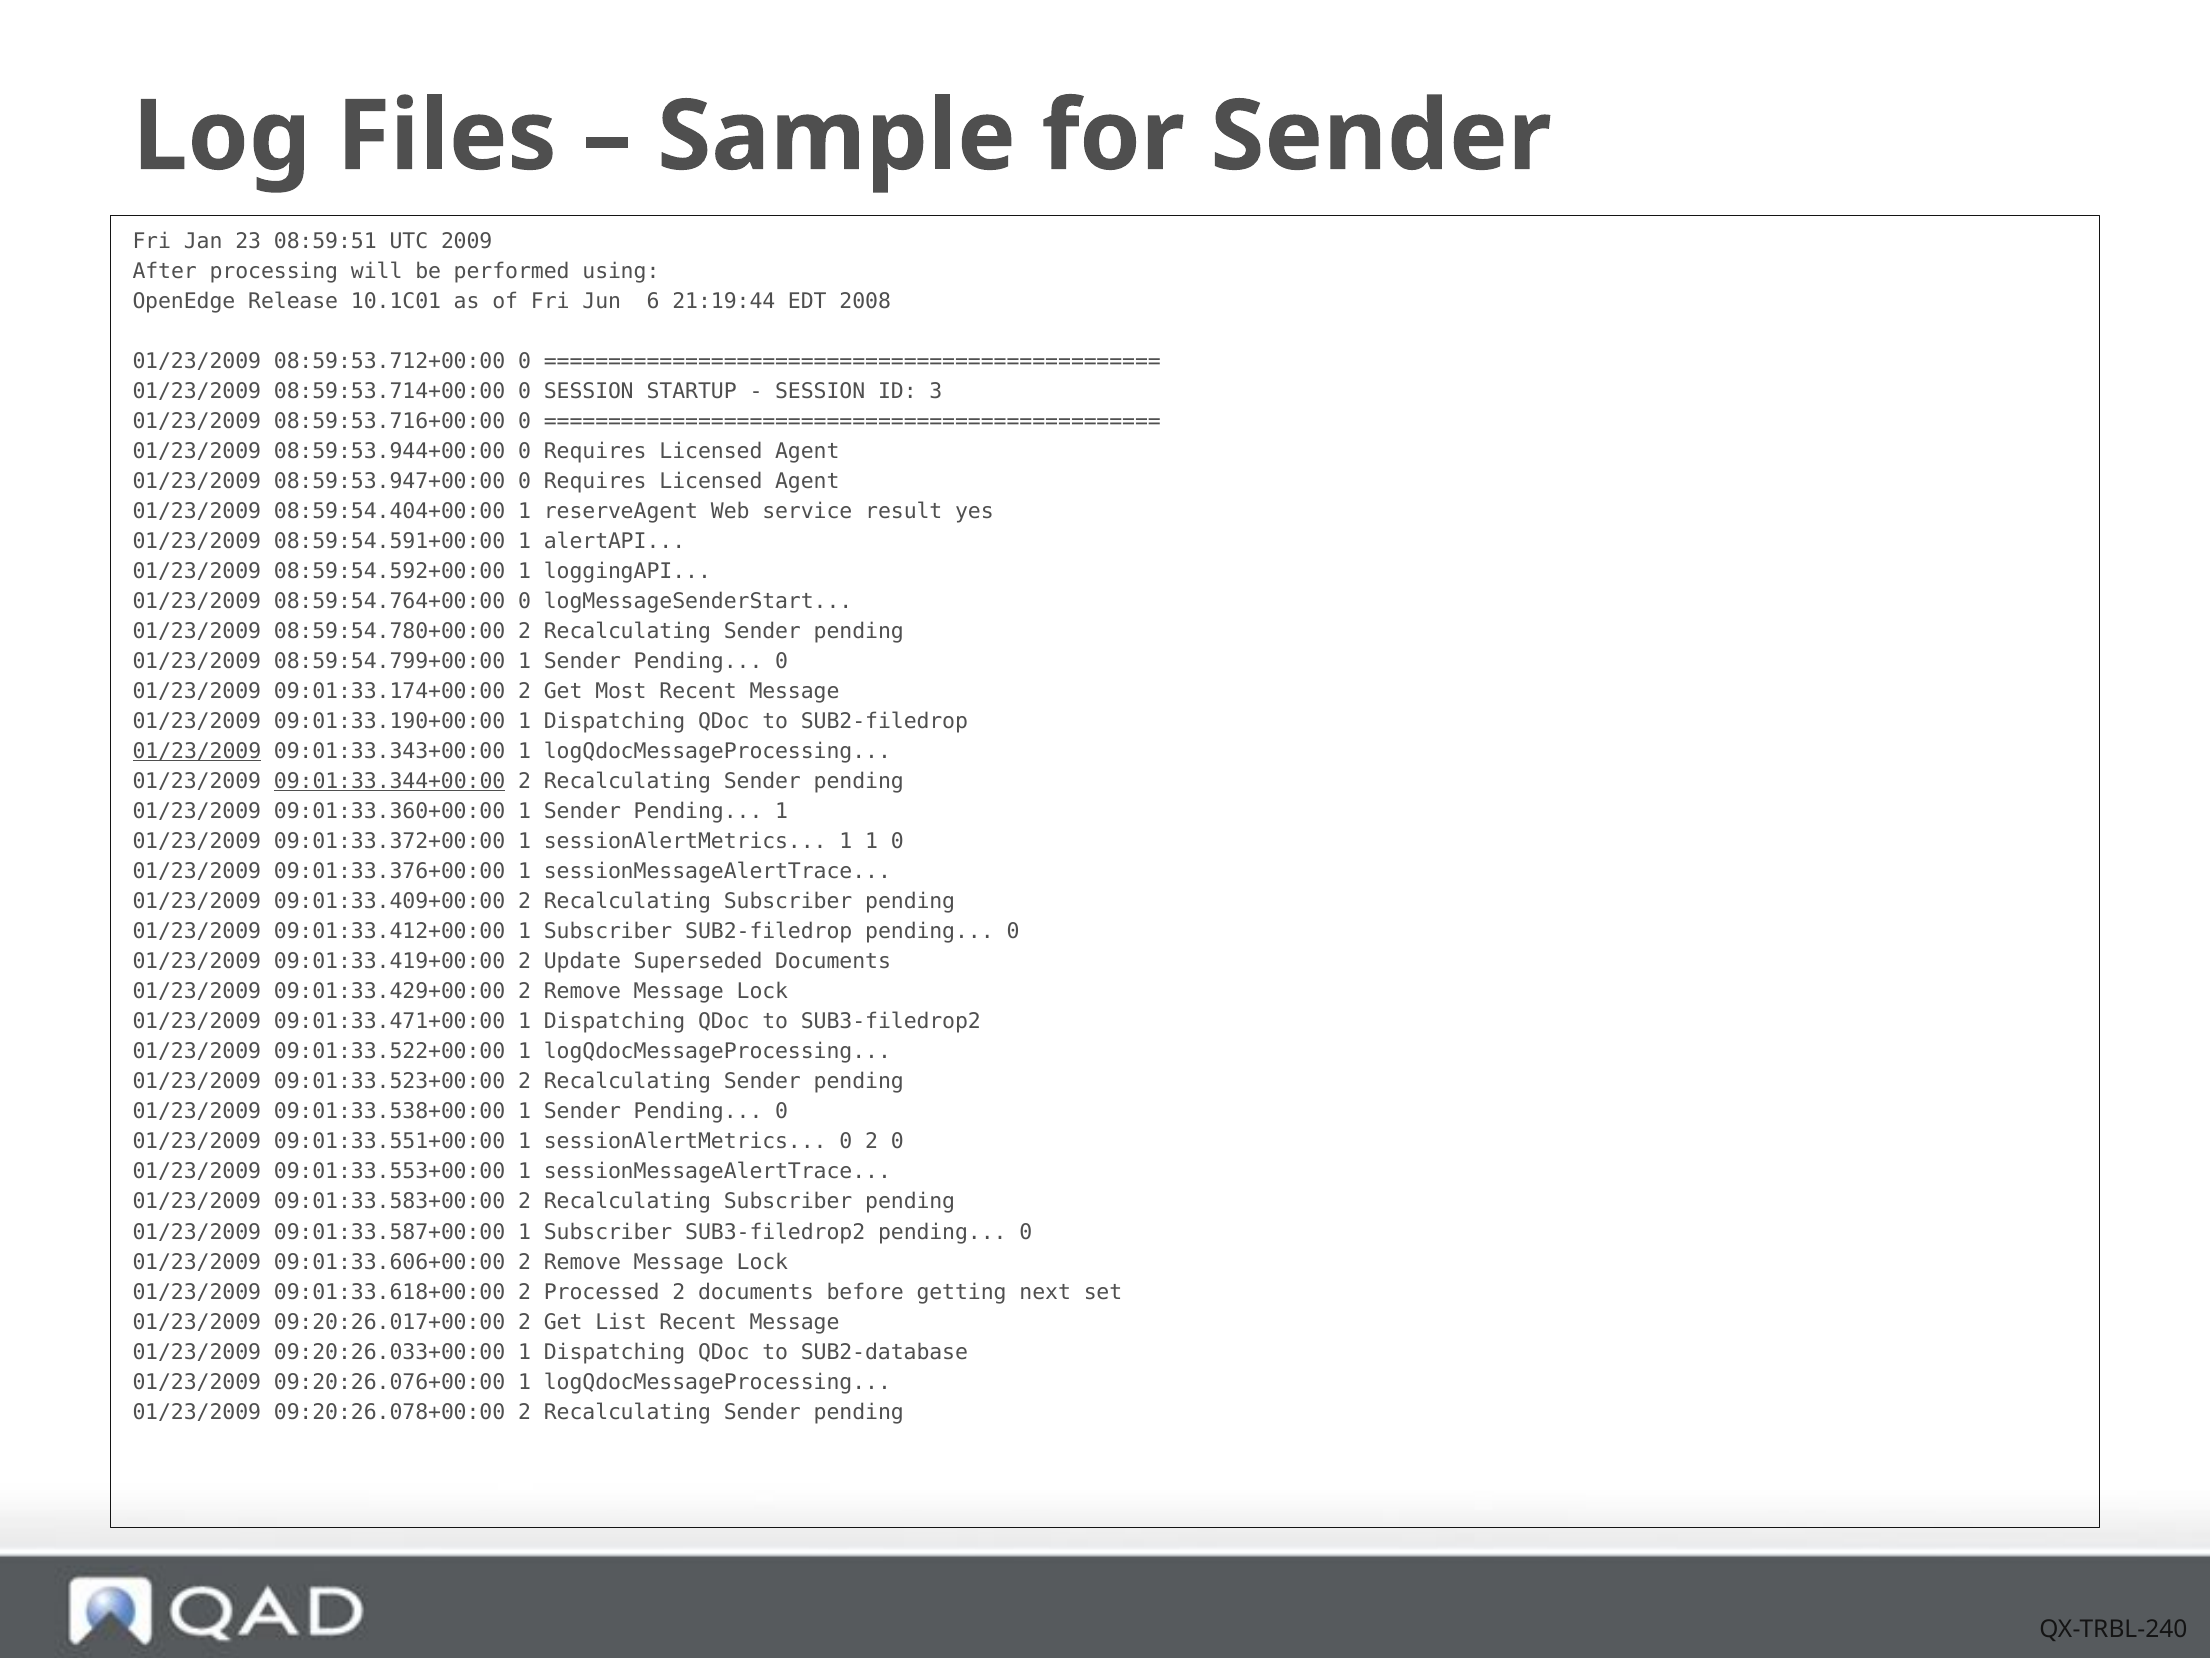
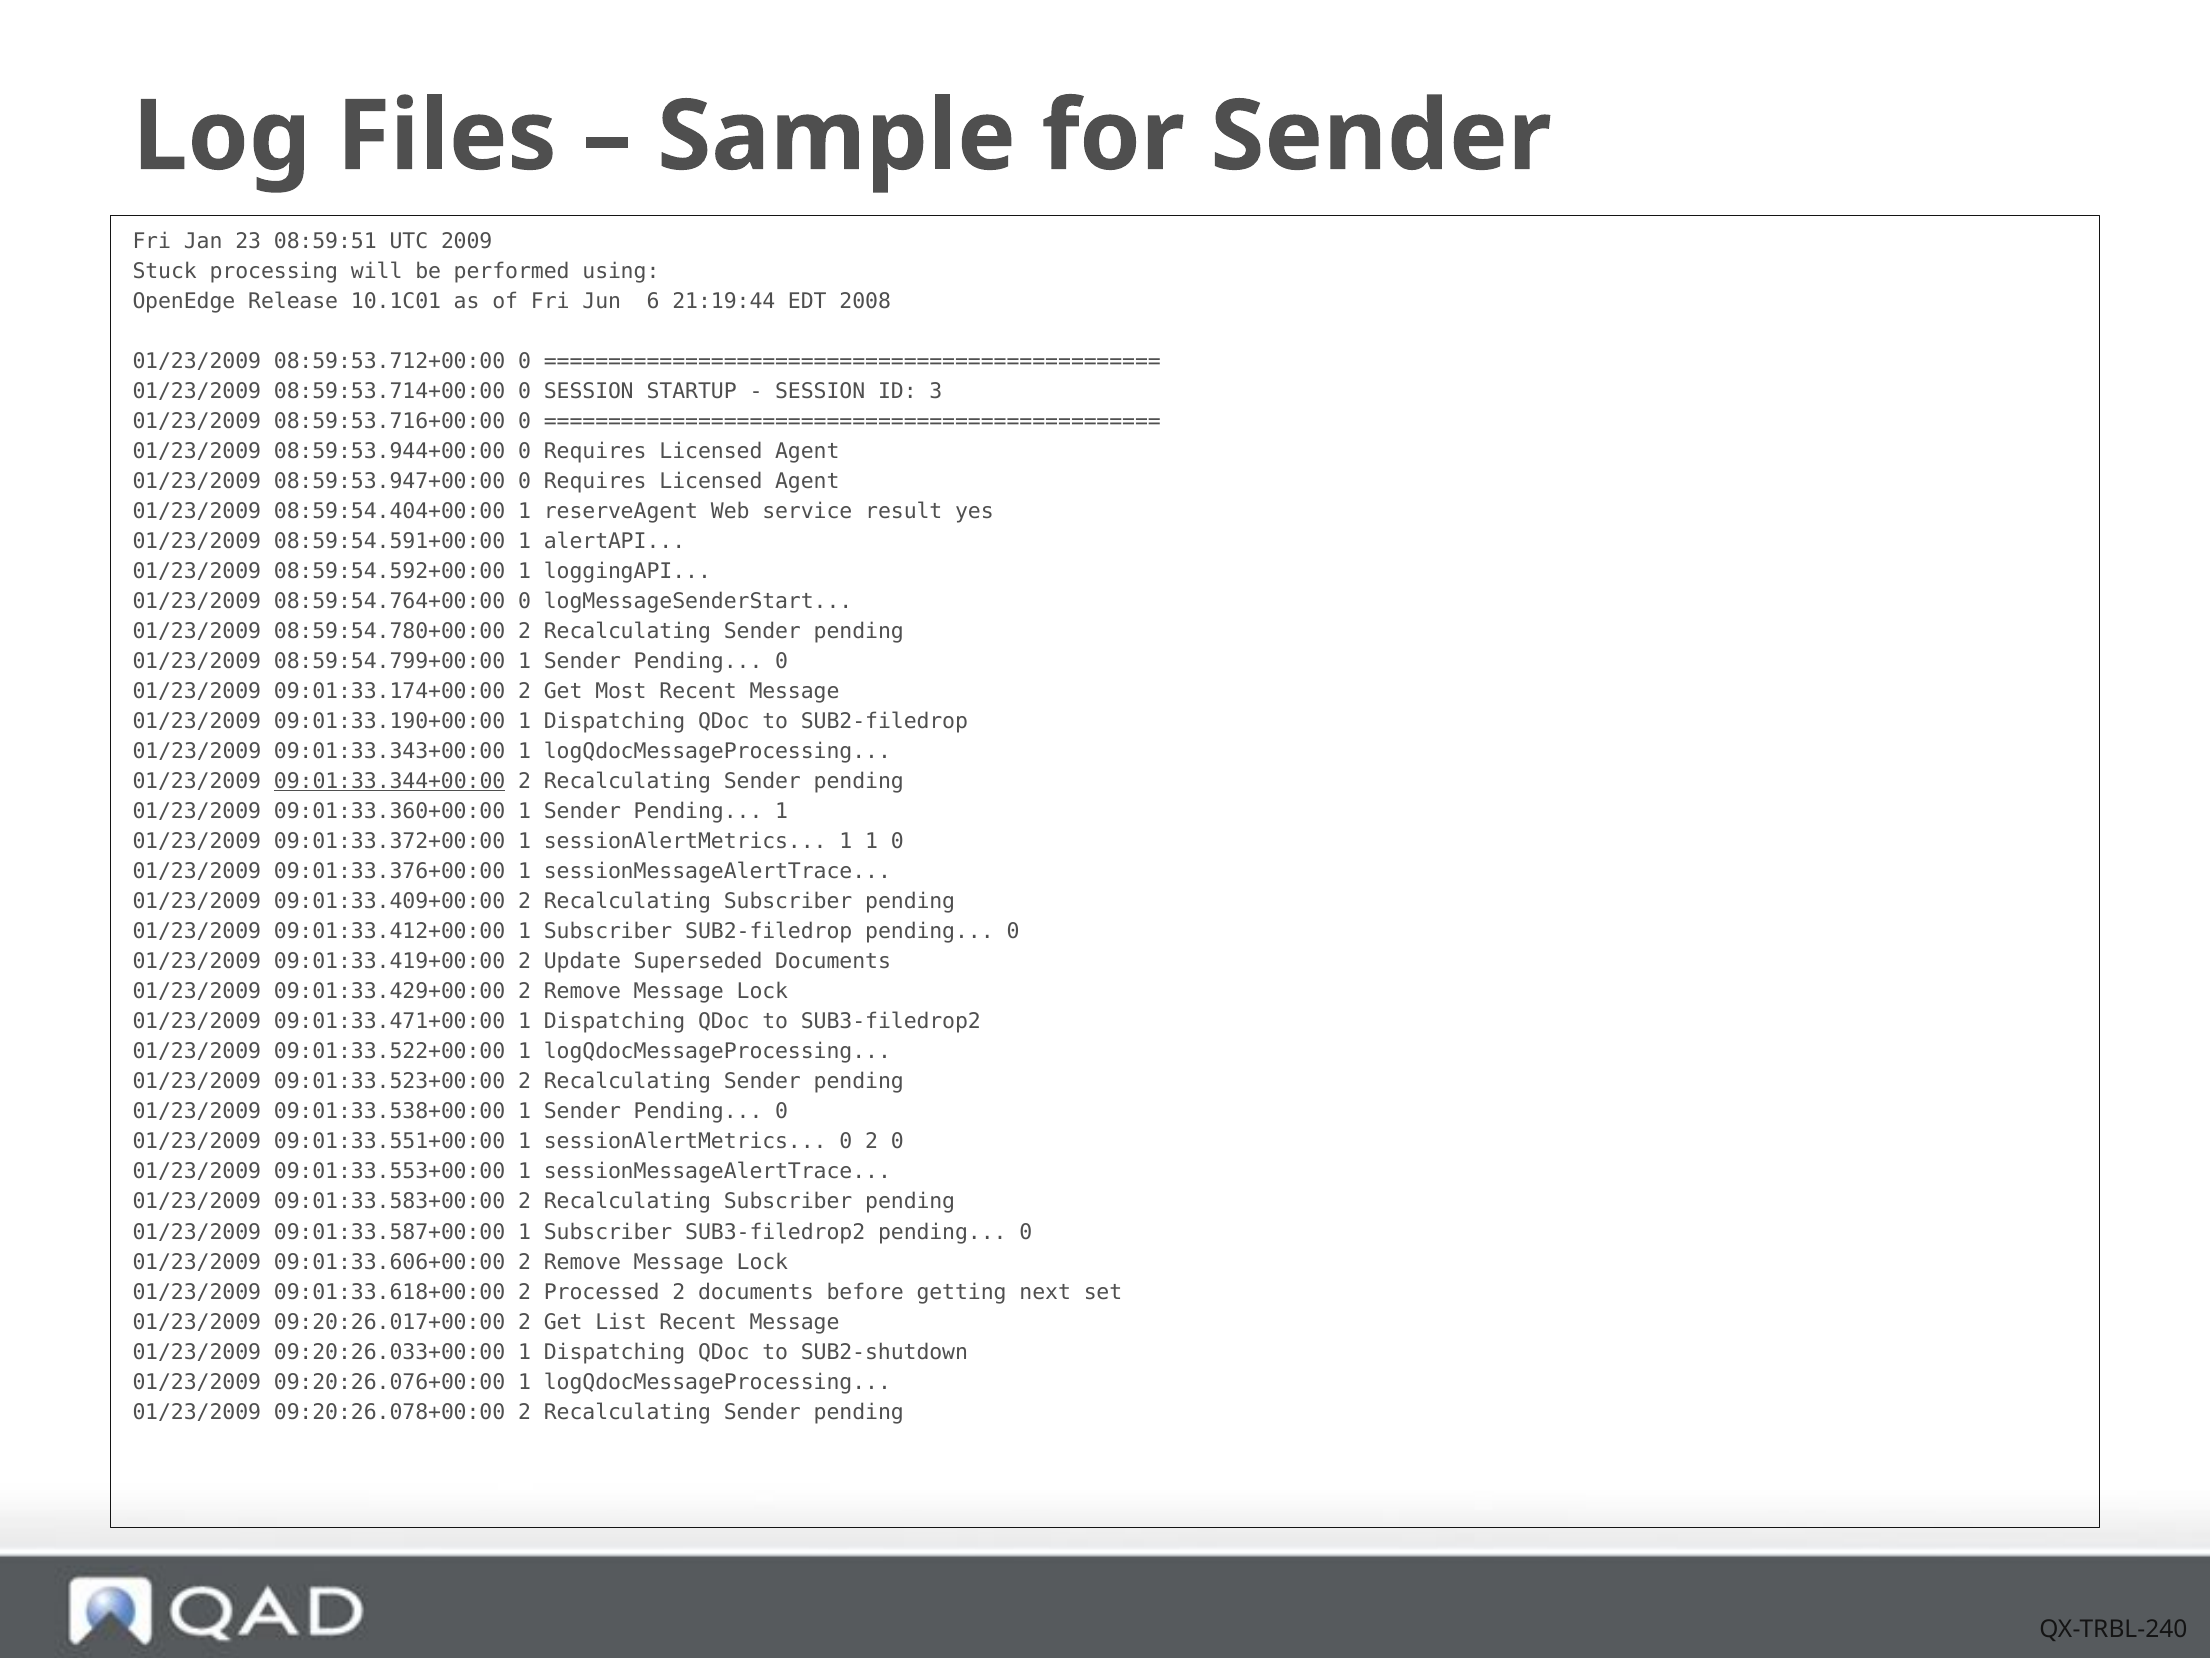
After: After -> Stuck
01/23/2009 at (197, 751) underline: present -> none
SUB2-database: SUB2-database -> SUB2-shutdown
